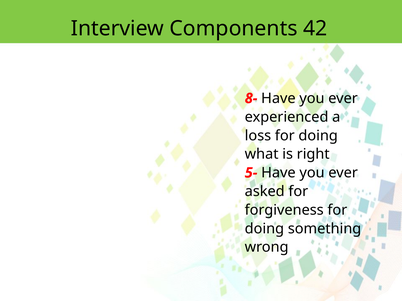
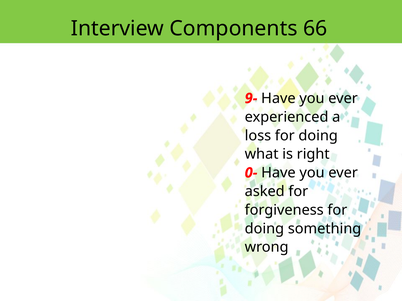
42: 42 -> 66
8-: 8- -> 9-
5-: 5- -> 0-
